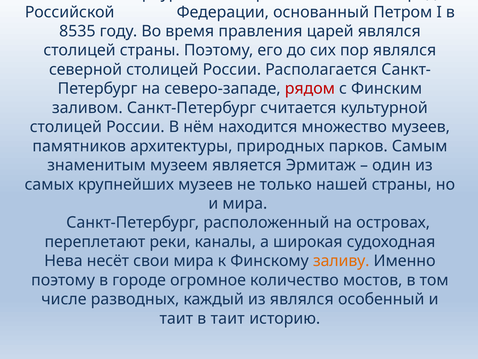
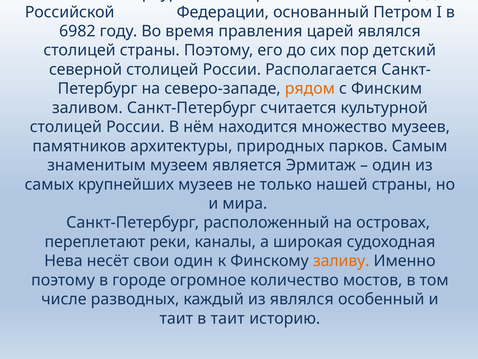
8535: 8535 -> 6982
пор являлся: являлся -> детский
рядом colour: red -> orange
свои мира: мира -> один
